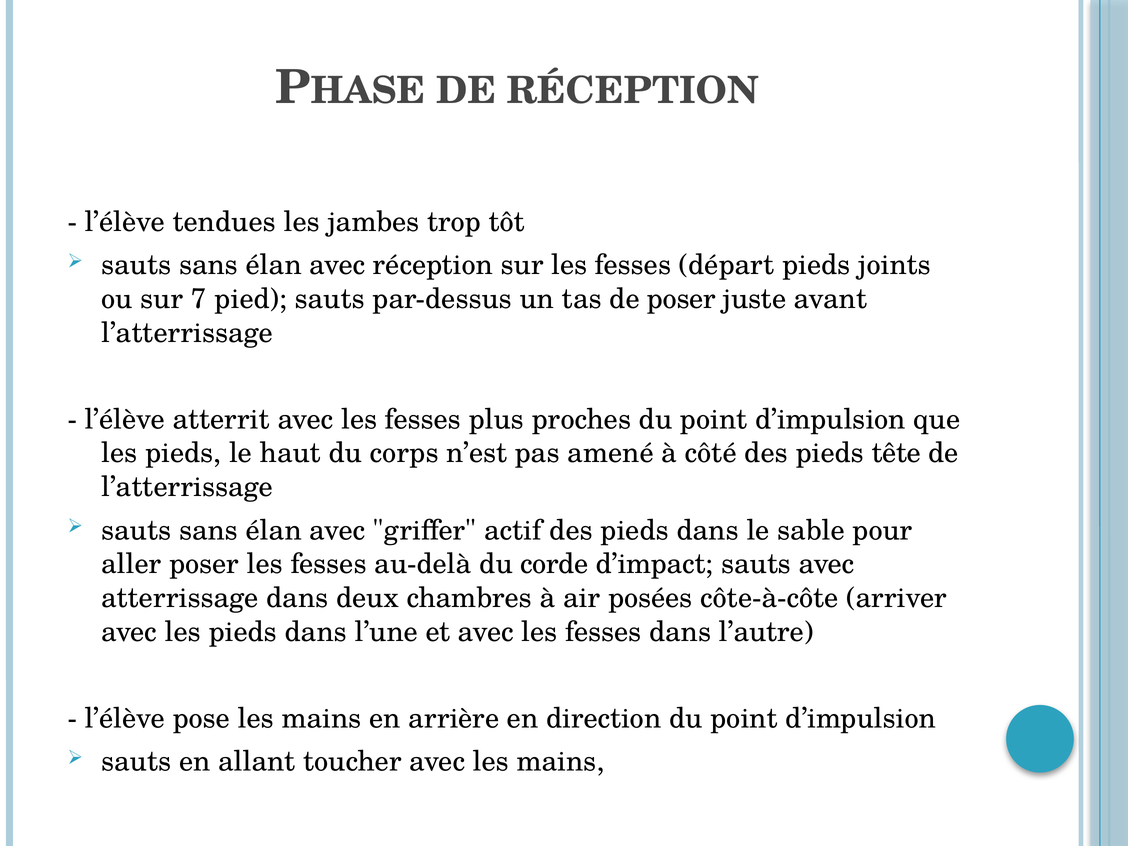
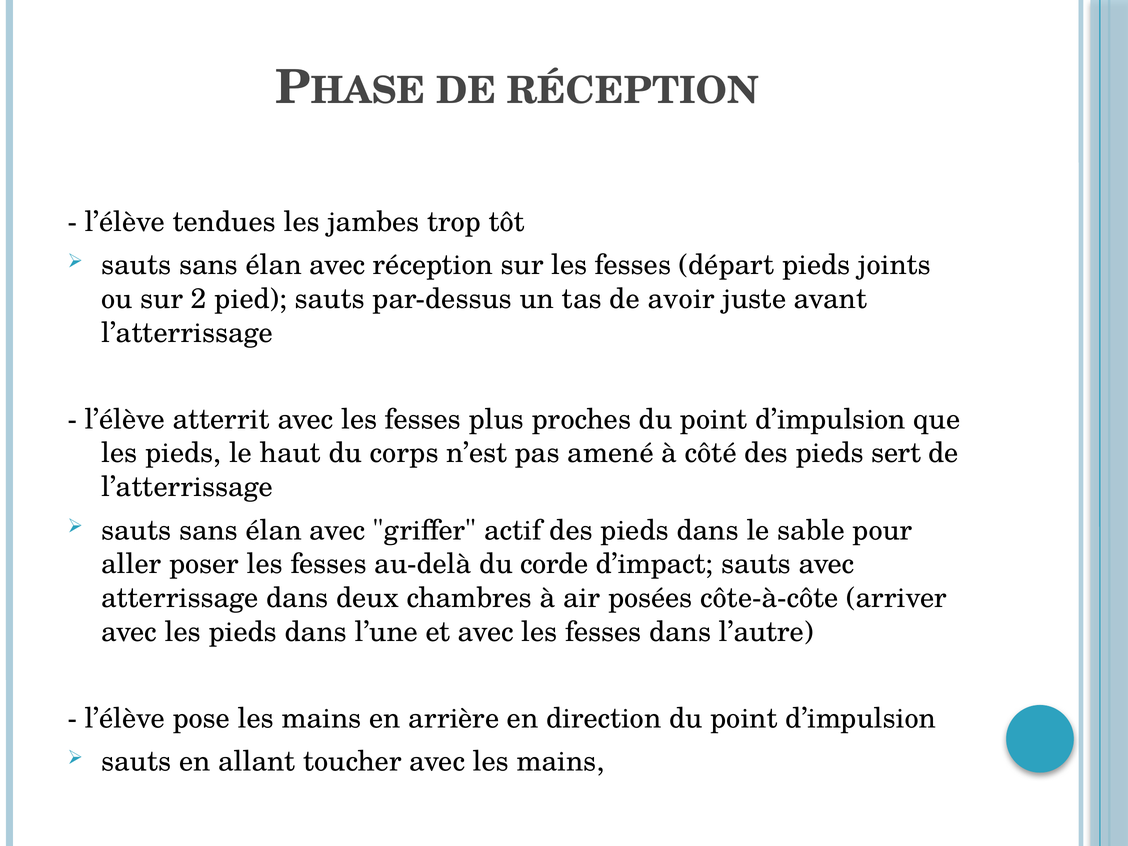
7: 7 -> 2
de poser: poser -> avoir
tête: tête -> sert
